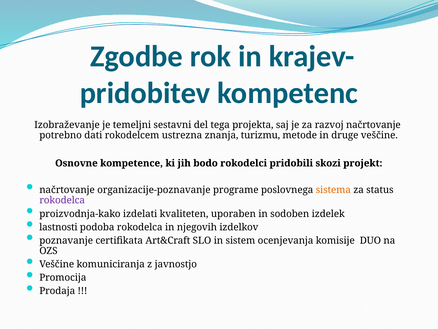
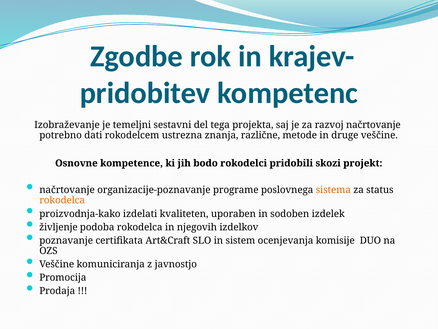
turizmu: turizmu -> različne
rokodelca at (62, 200) colour: purple -> orange
lastnosti: lastnosti -> življenje
